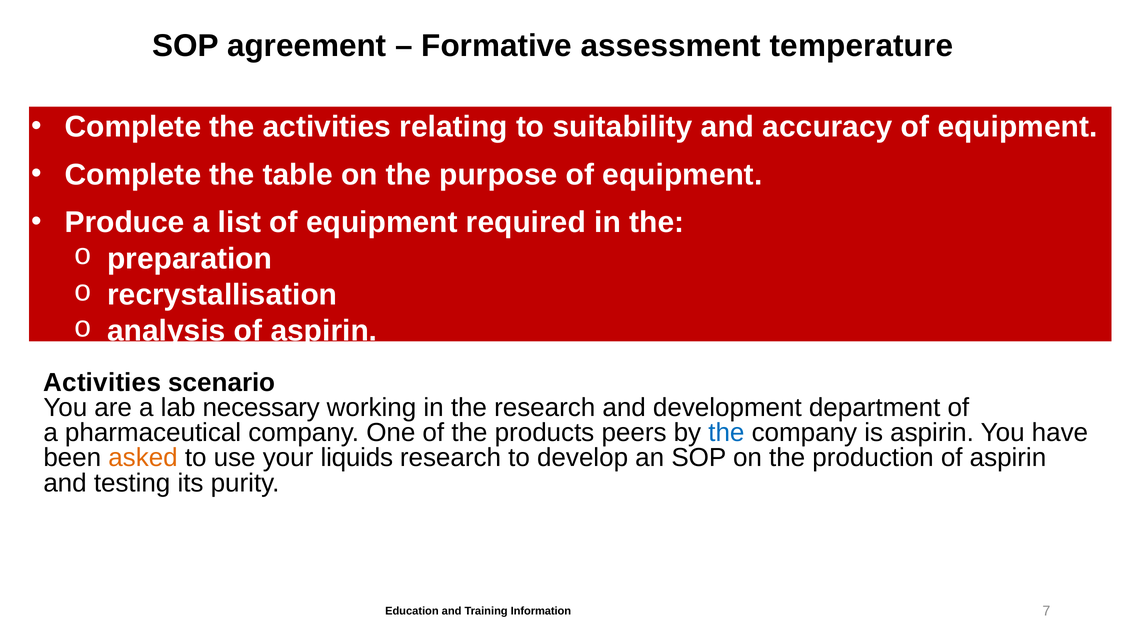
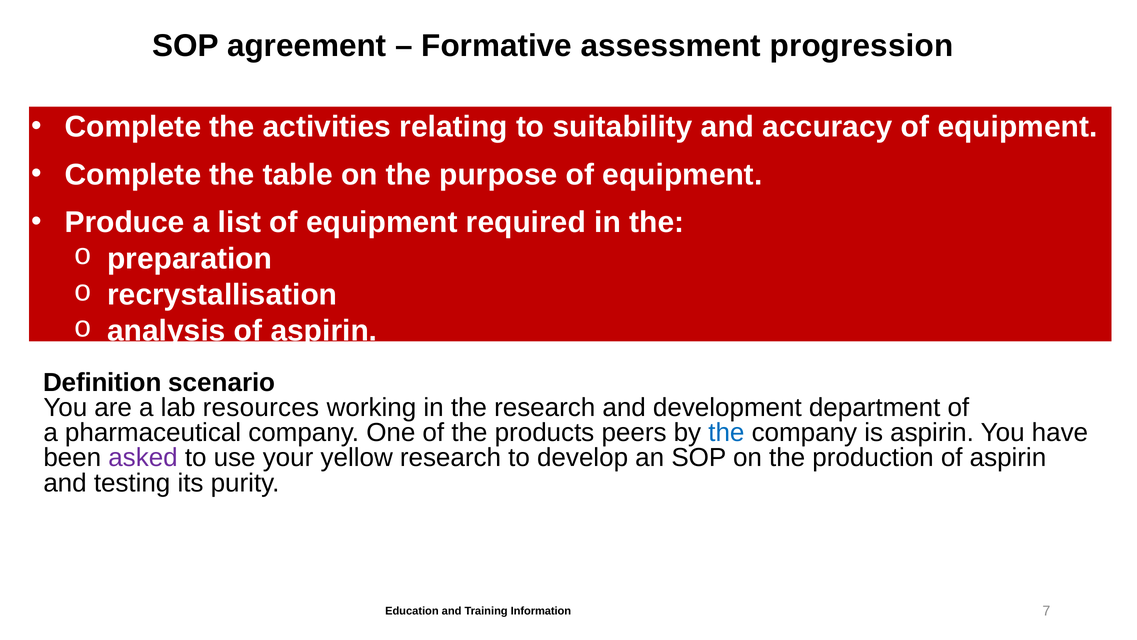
temperature: temperature -> progression
Activities at (102, 383): Activities -> Definition
necessary: necessary -> resources
asked colour: orange -> purple
liquids: liquids -> yellow
